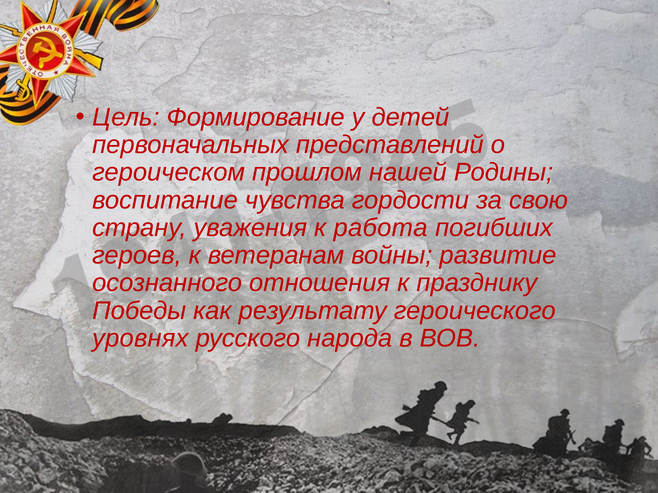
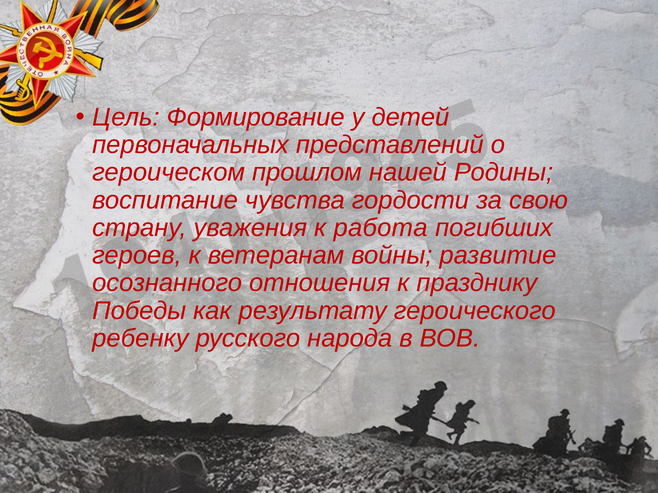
уровнях: уровнях -> ребенку
